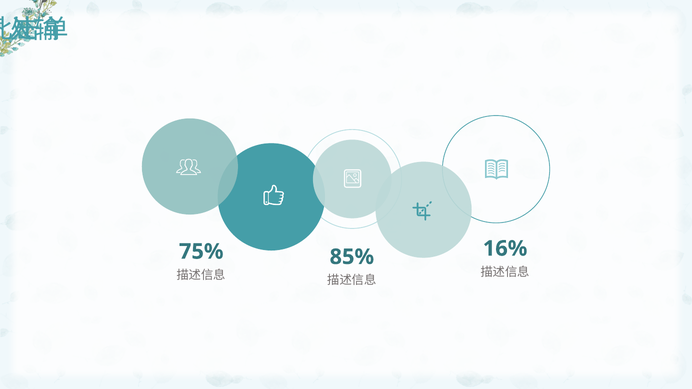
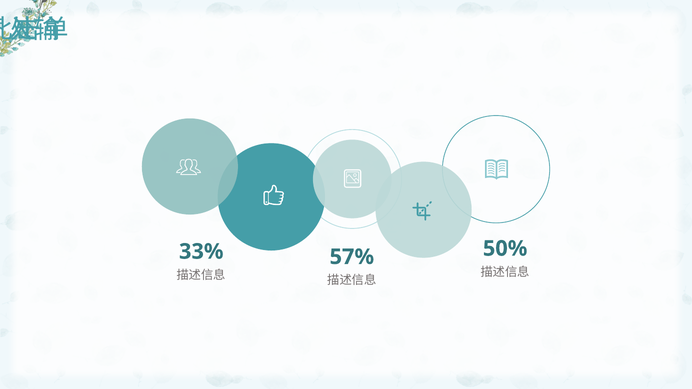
16%: 16% -> 50%
75%: 75% -> 33%
85%: 85% -> 57%
